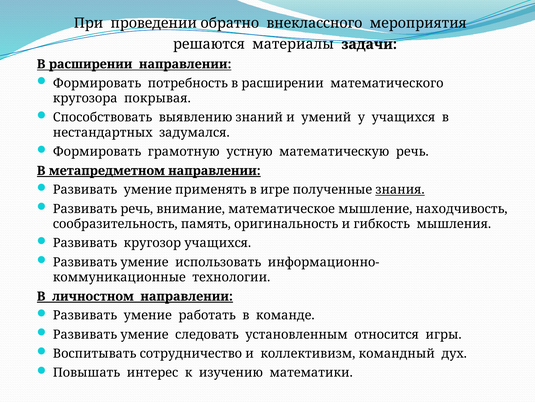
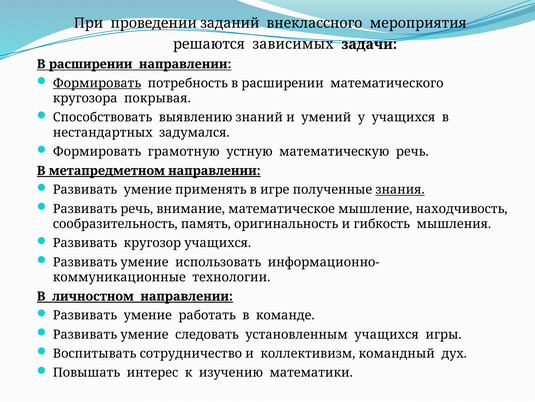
обратно: обратно -> заданий
материалы: материалы -> зависимых
Формировать at (97, 83) underline: none -> present
установленным относится: относится -> учащихся
